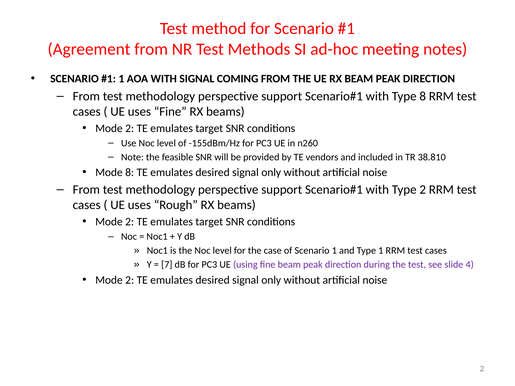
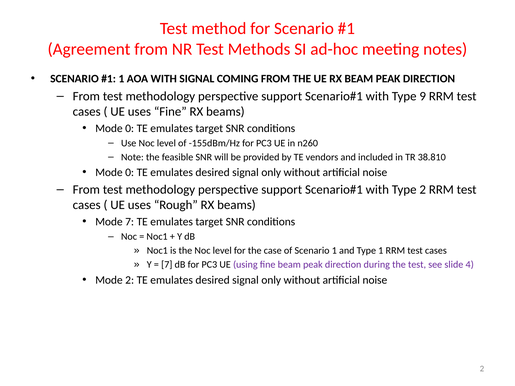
Type 8: 8 -> 9
2 at (130, 128): 2 -> 0
8 at (130, 172): 8 -> 0
2 at (130, 222): 2 -> 7
